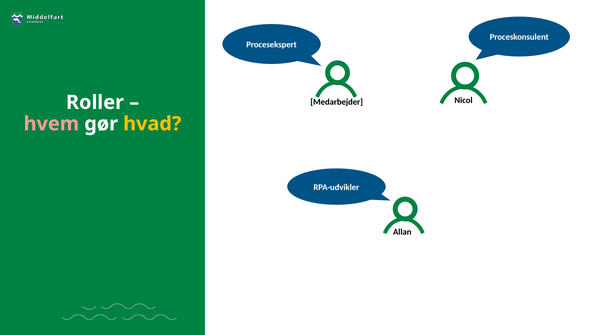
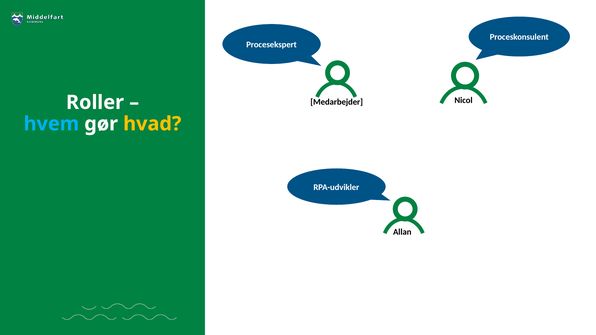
hvem colour: pink -> light blue
